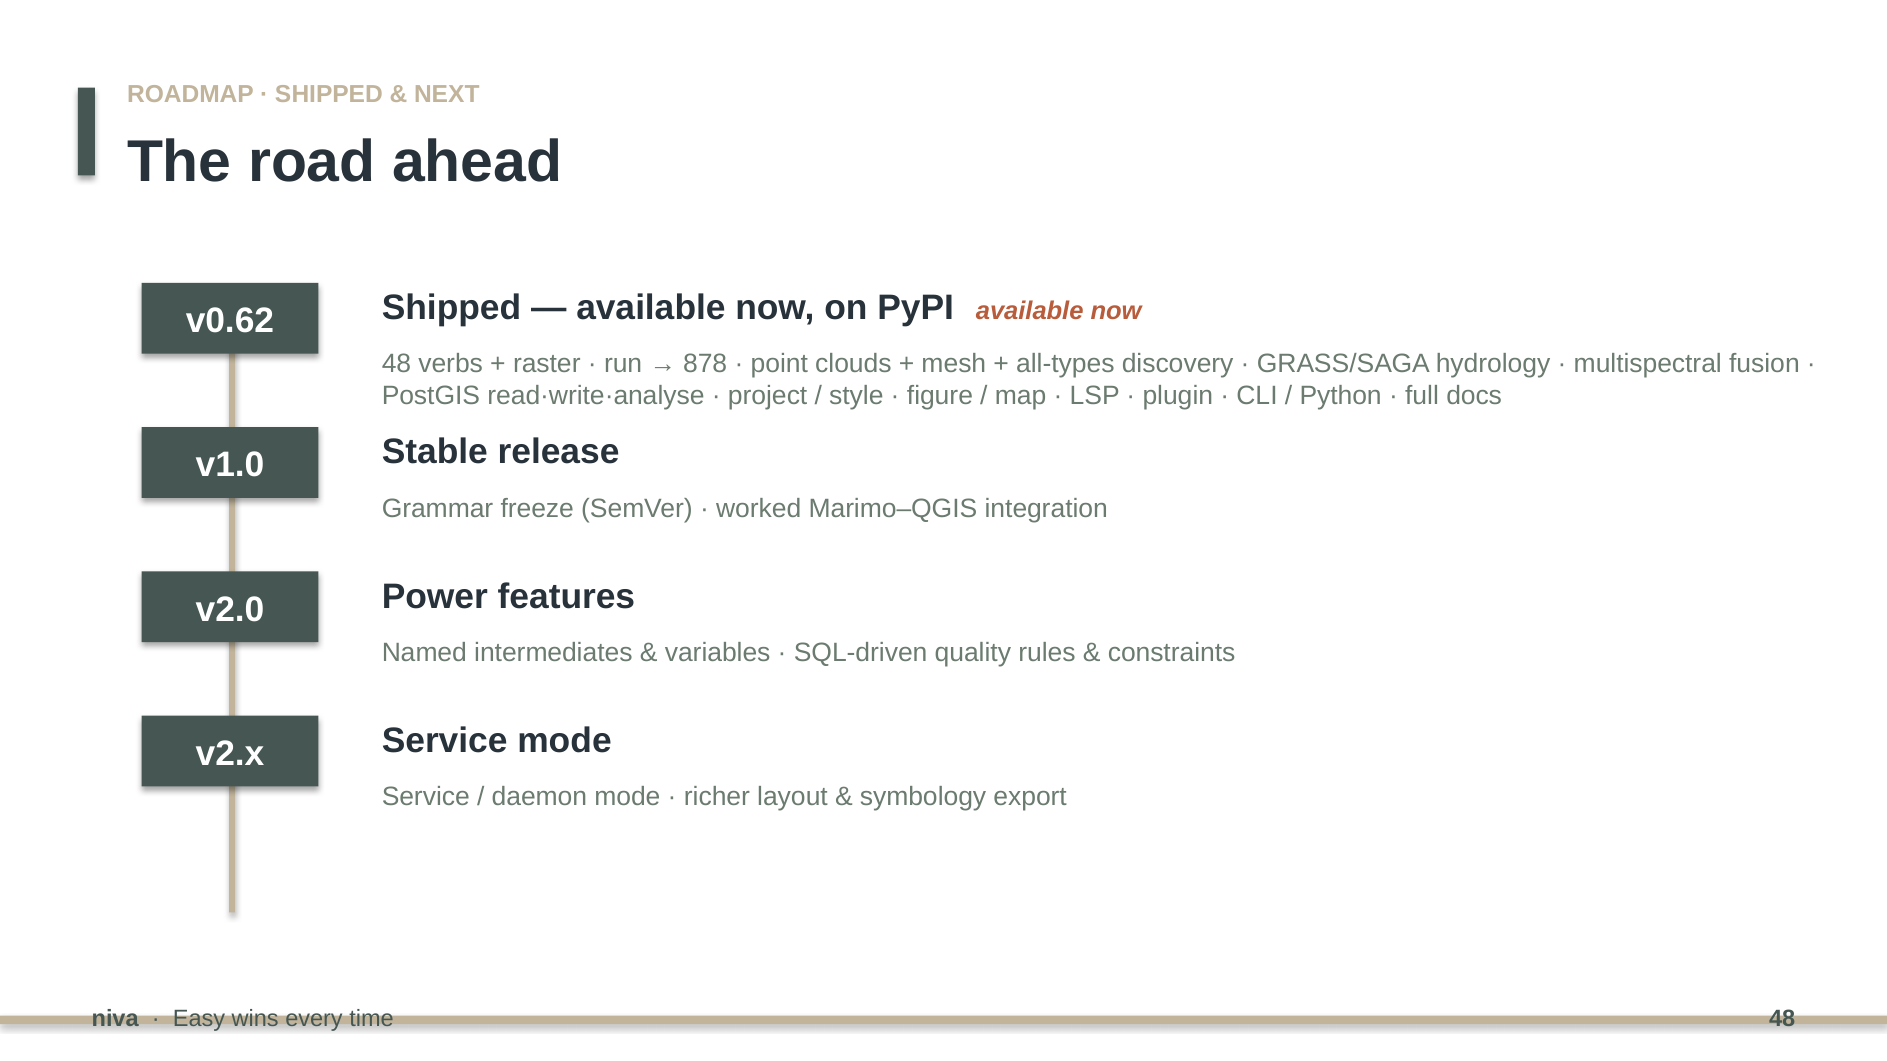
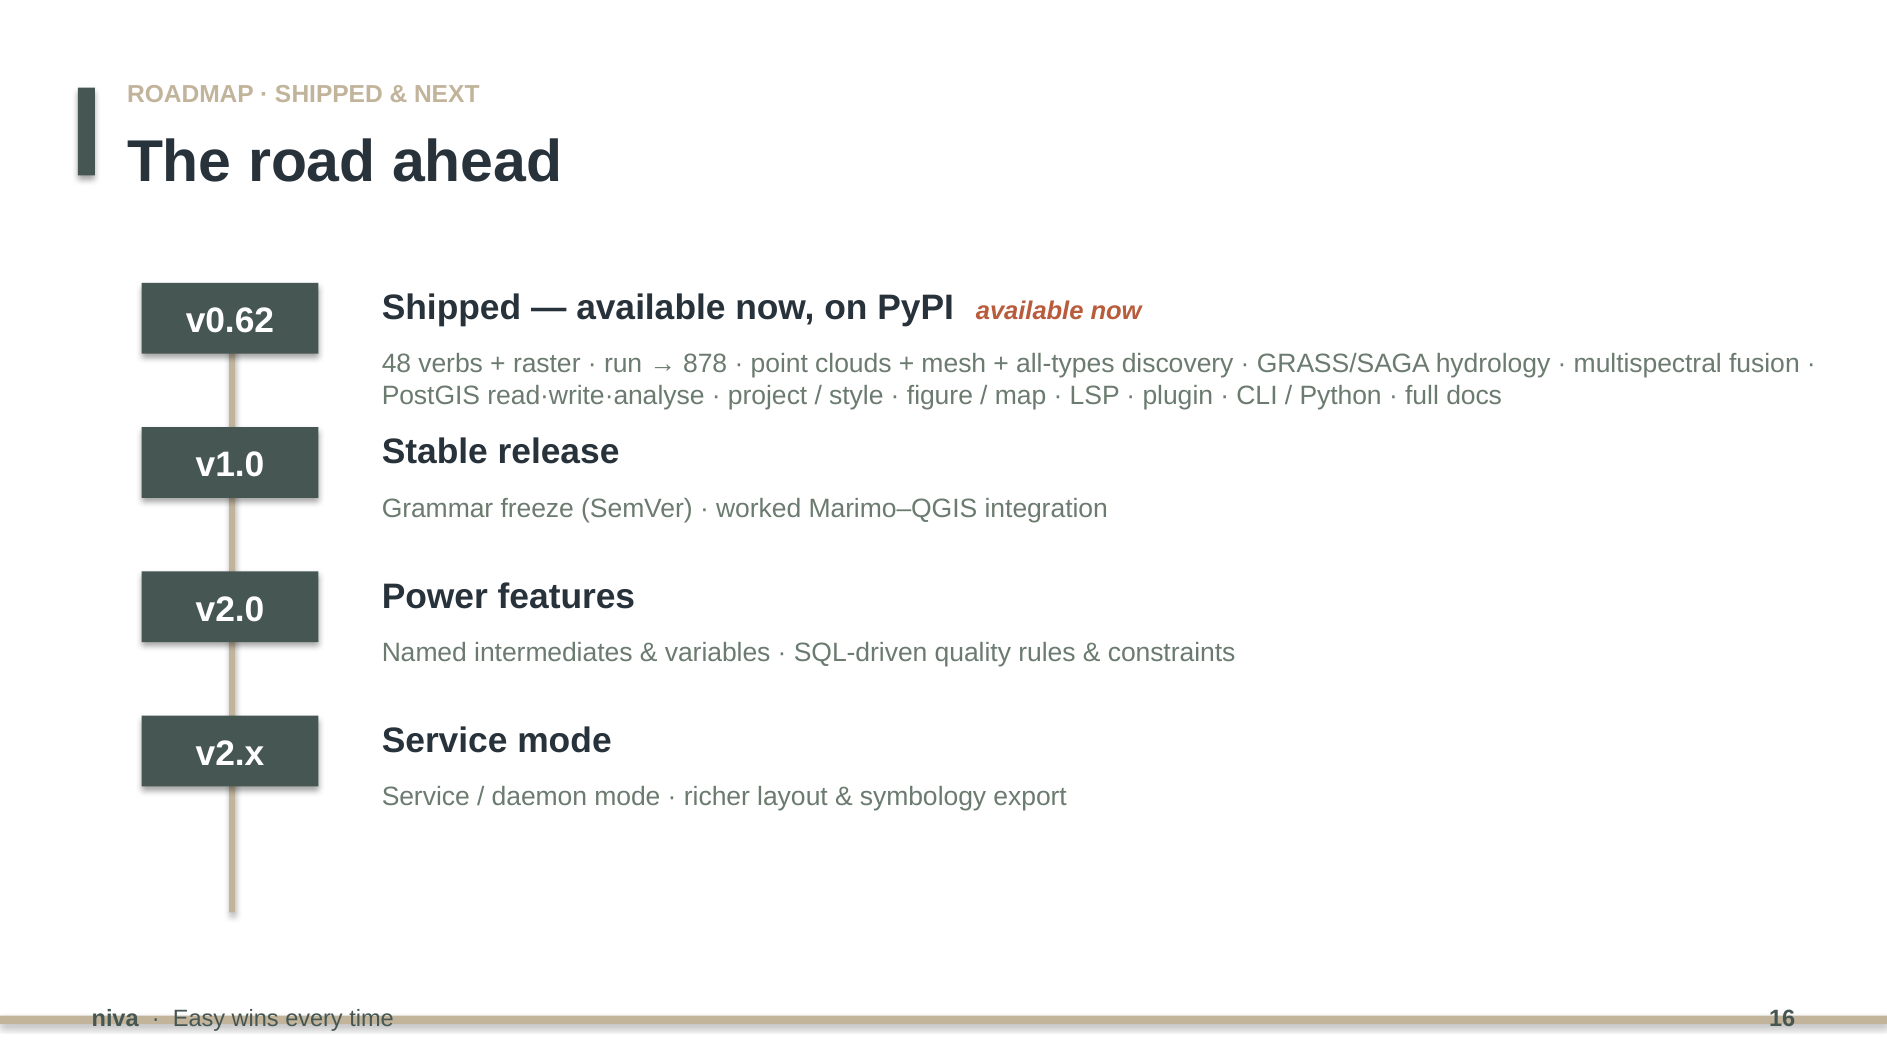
time 48: 48 -> 16
